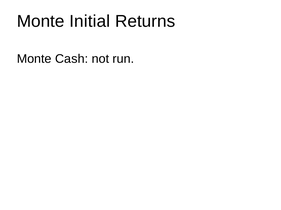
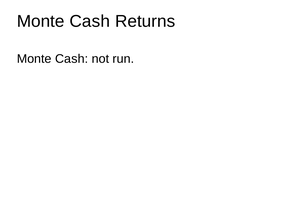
Initial at (90, 21): Initial -> Cash
